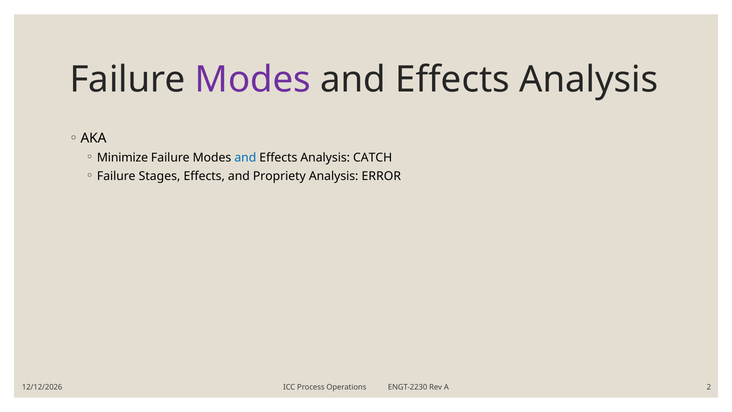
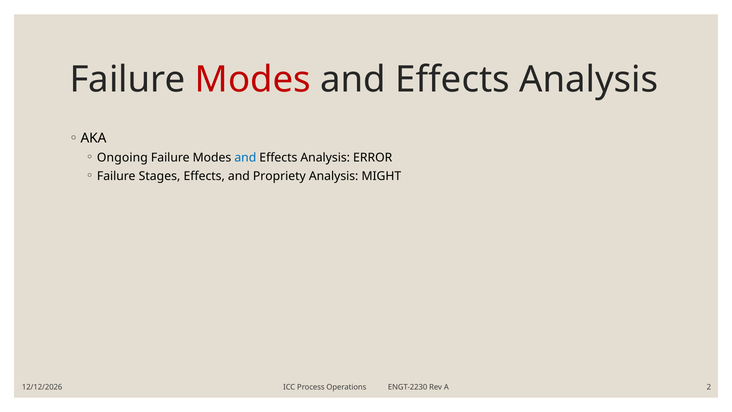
Modes at (253, 80) colour: purple -> red
Minimize: Minimize -> Ongoing
CATCH: CATCH -> ERROR
ERROR: ERROR -> MIGHT
